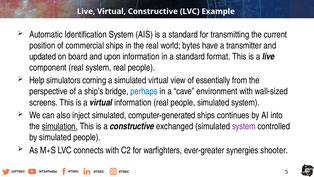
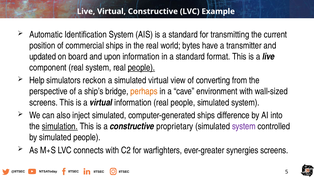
people at (141, 67) underline: none -> present
coming: coming -> reckon
essentially: essentially -> converting
perhaps colour: blue -> orange
continues: continues -> difference
exchanged: exchanged -> proprietary
synergies shooter: shooter -> screens
